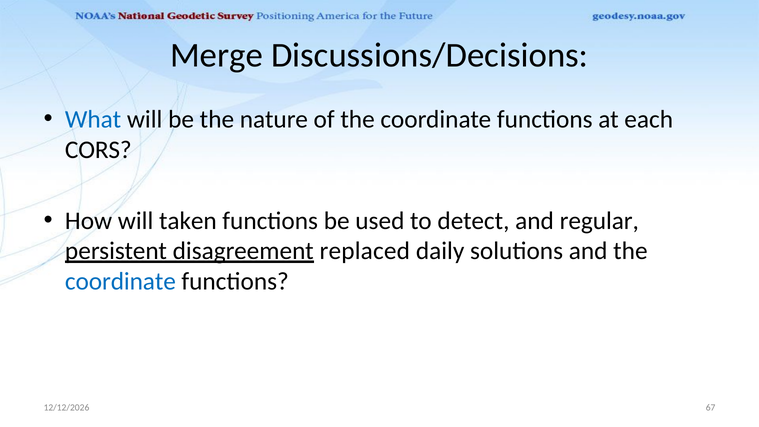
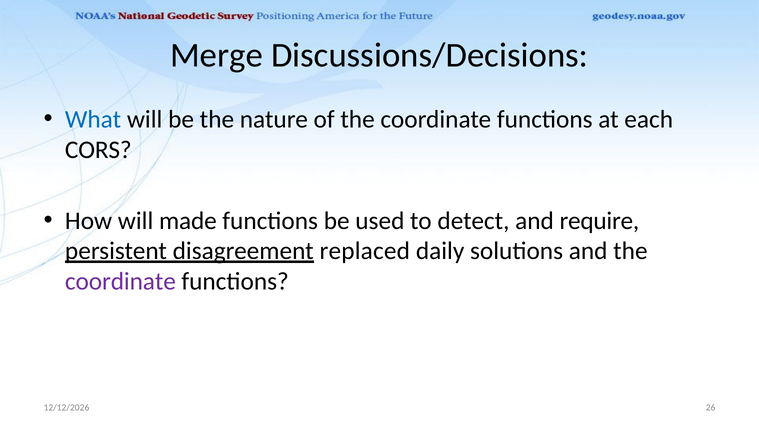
taken: taken -> made
regular: regular -> require
coordinate at (120, 281) colour: blue -> purple
67: 67 -> 26
